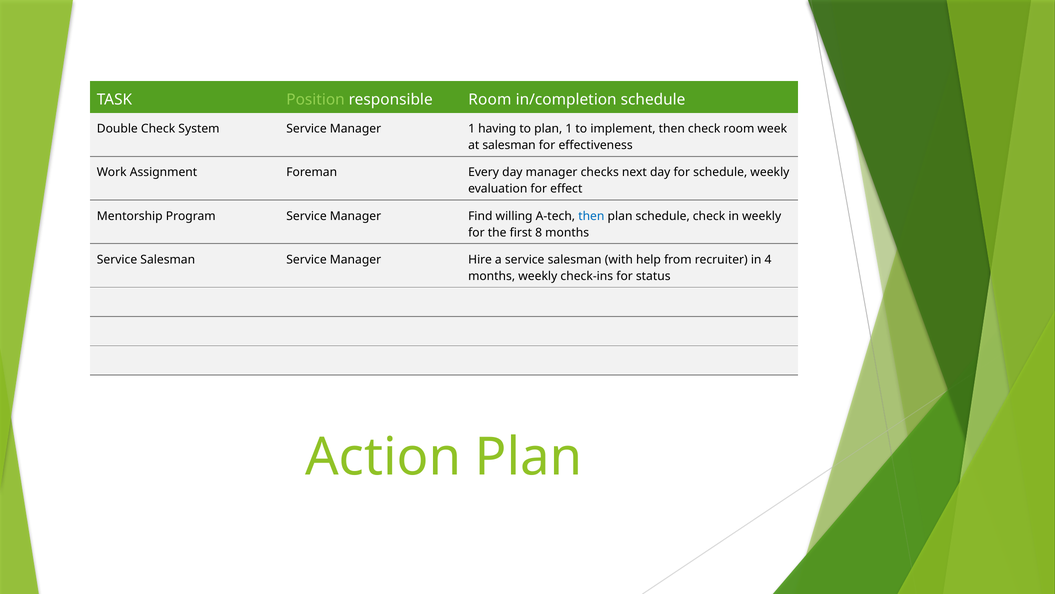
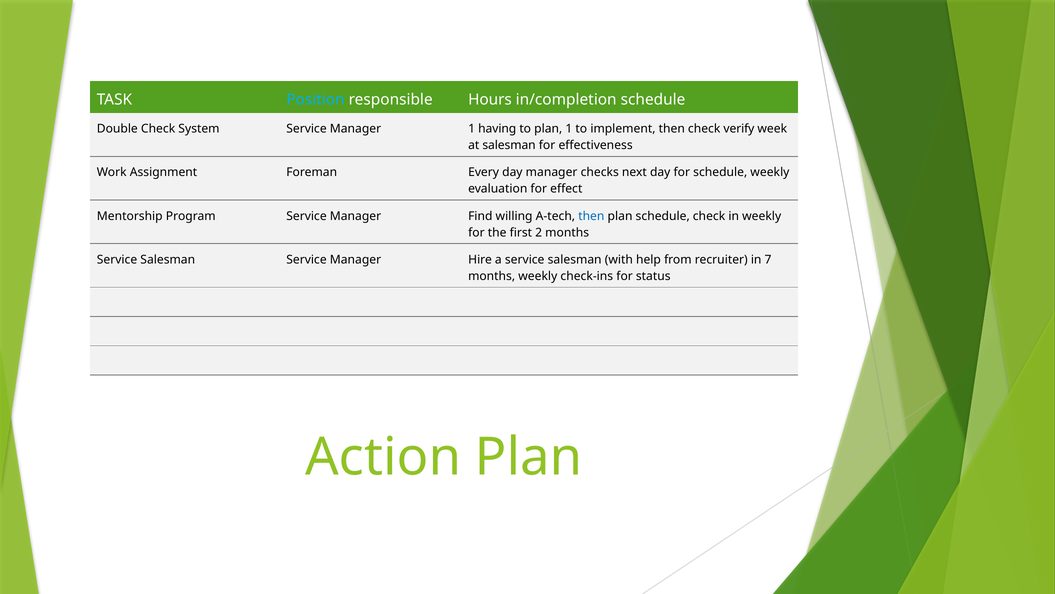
Position colour: light green -> light blue
responsible Room: Room -> Hours
check room: room -> verify
8: 8 -> 2
4: 4 -> 7
